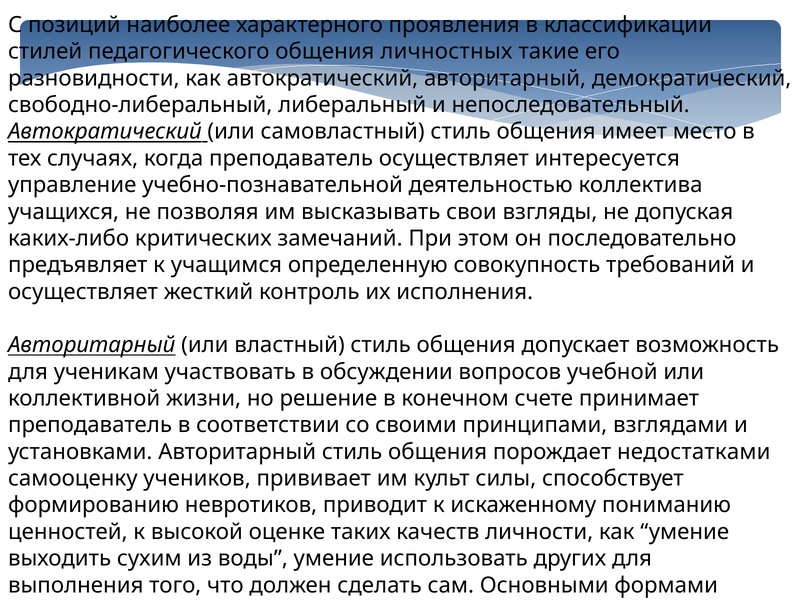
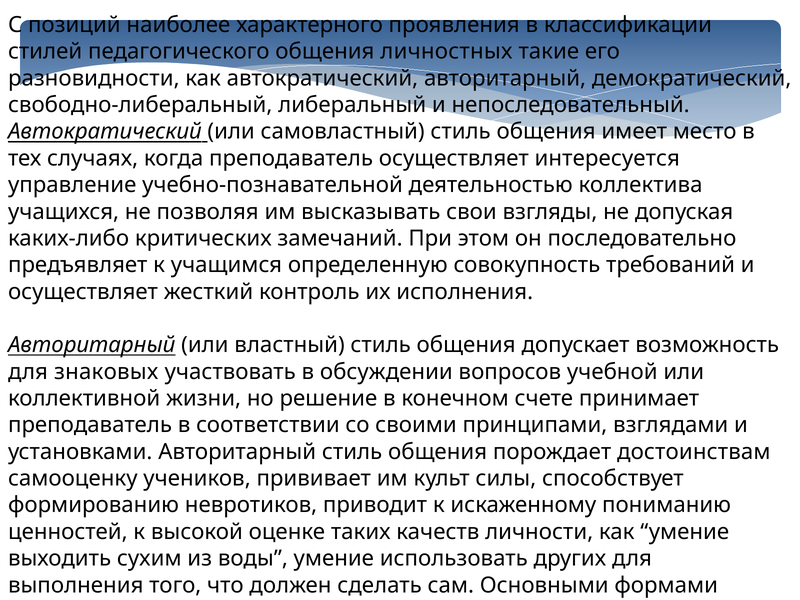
ученикам: ученикам -> знаковых
недостатками: недостатками -> достоинствам
